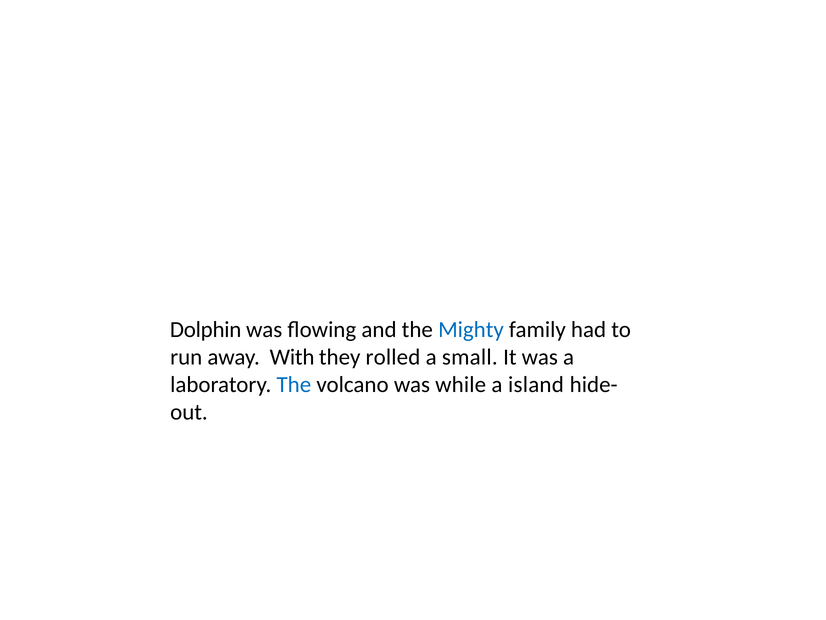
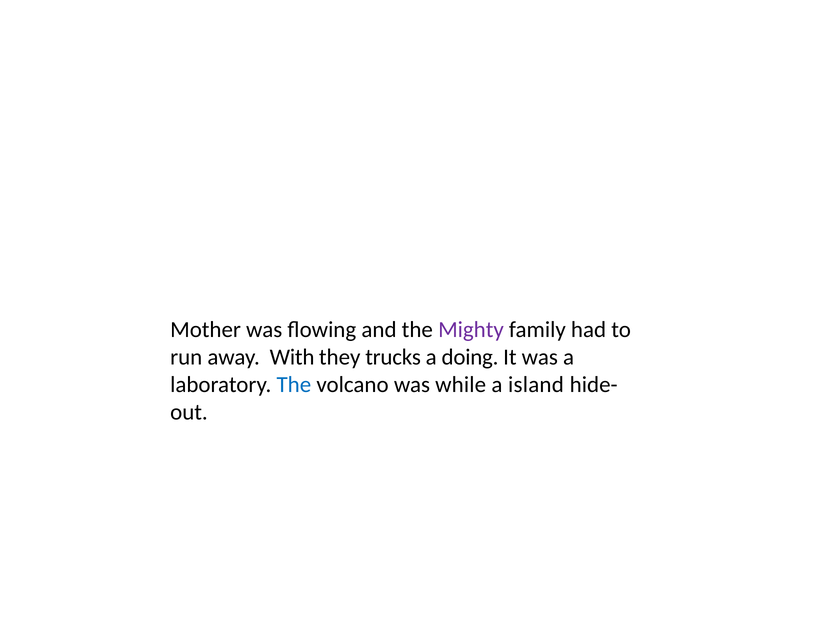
Dolphin: Dolphin -> Mother
Mighty colour: blue -> purple
rolled: rolled -> trucks
small: small -> doing
